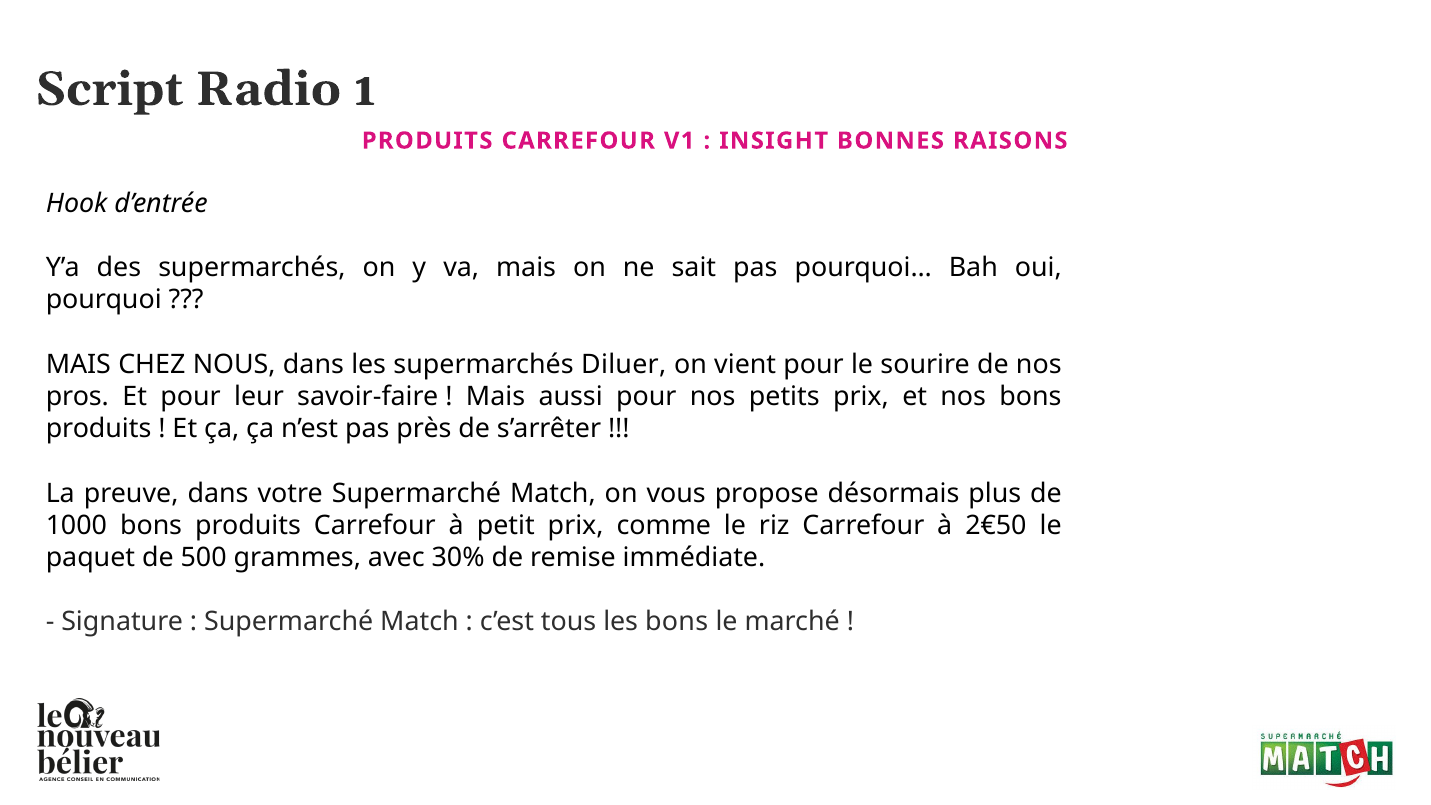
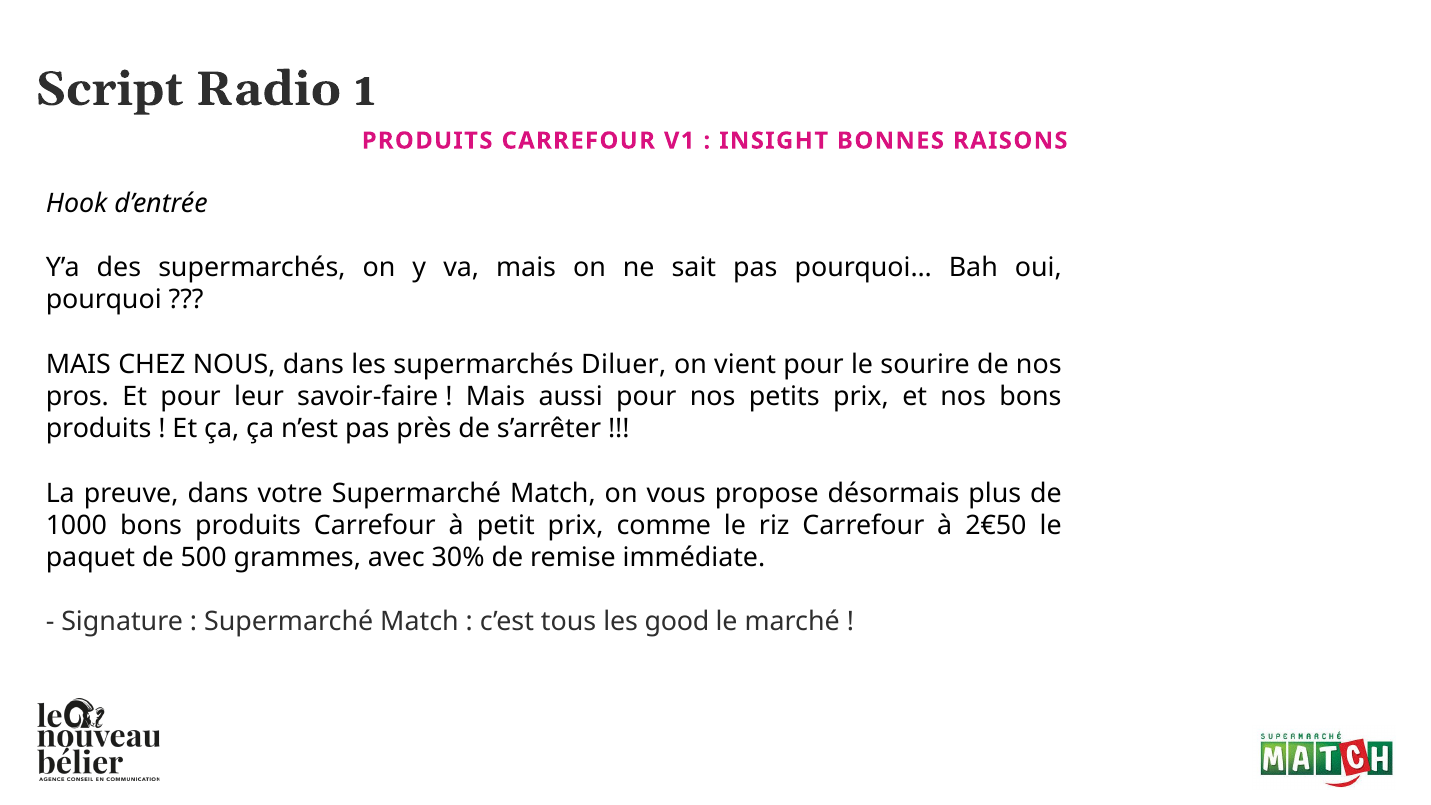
les bons: bons -> good
